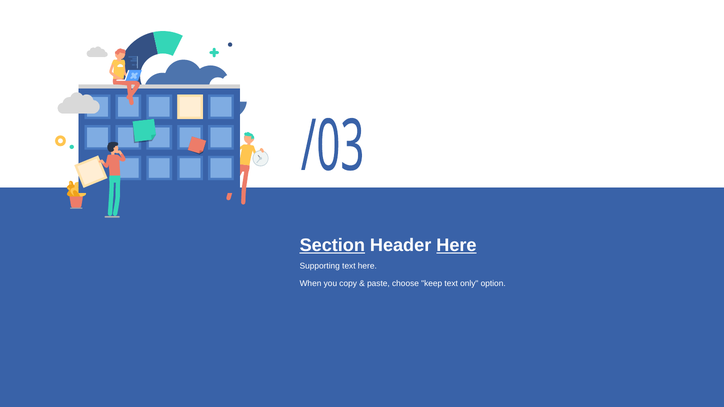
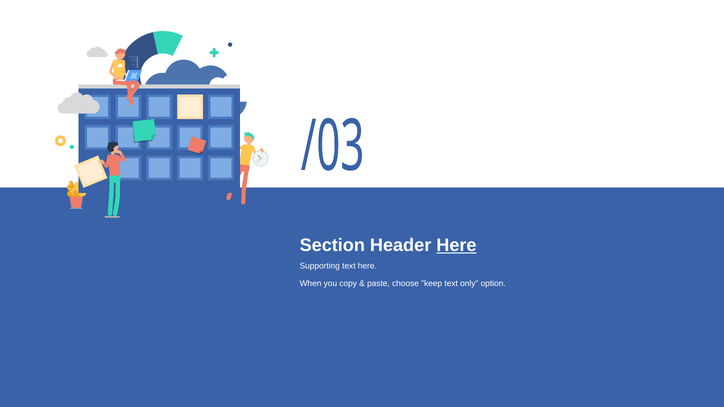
Section underline: present -> none
